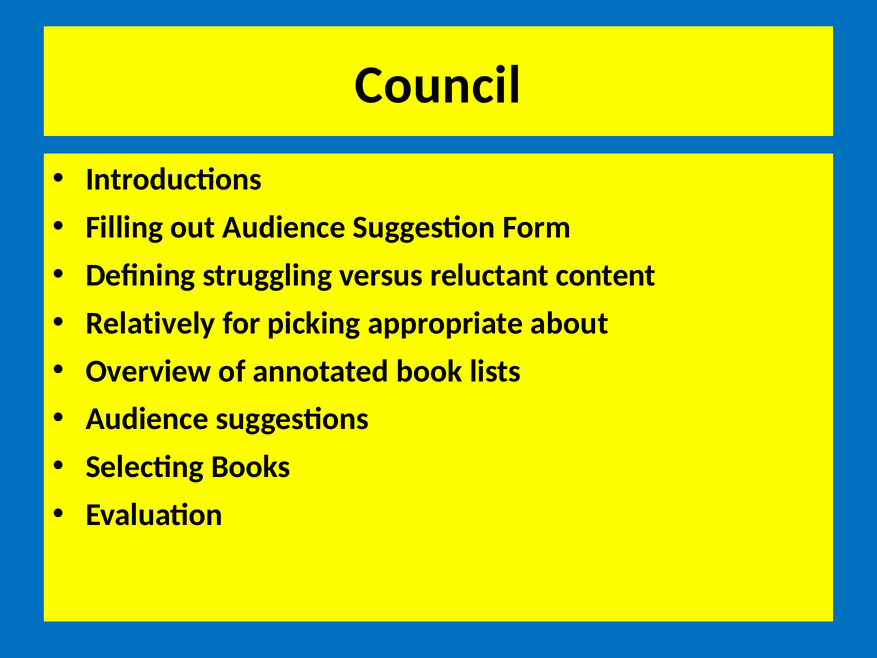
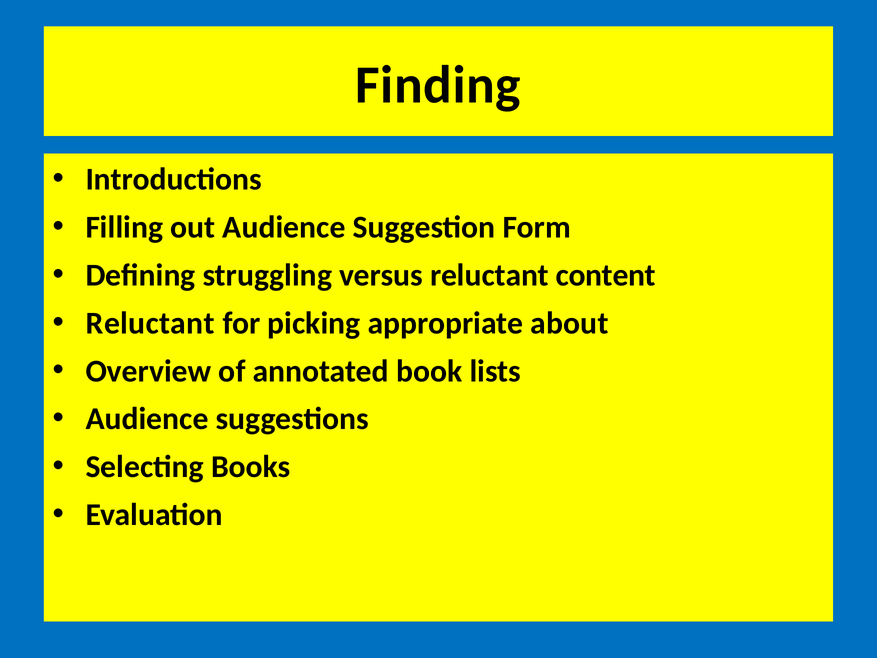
Council: Council -> Finding
Relatively at (150, 323): Relatively -> Reluctant
